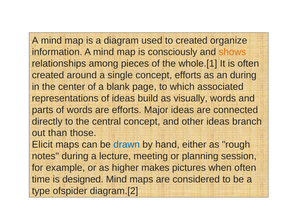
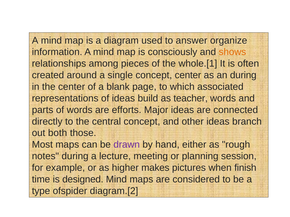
to created: created -> answer
concept efforts: efforts -> center
visually: visually -> teacher
than: than -> both
Elicit: Elicit -> Most
drawn colour: blue -> purple
when often: often -> finish
